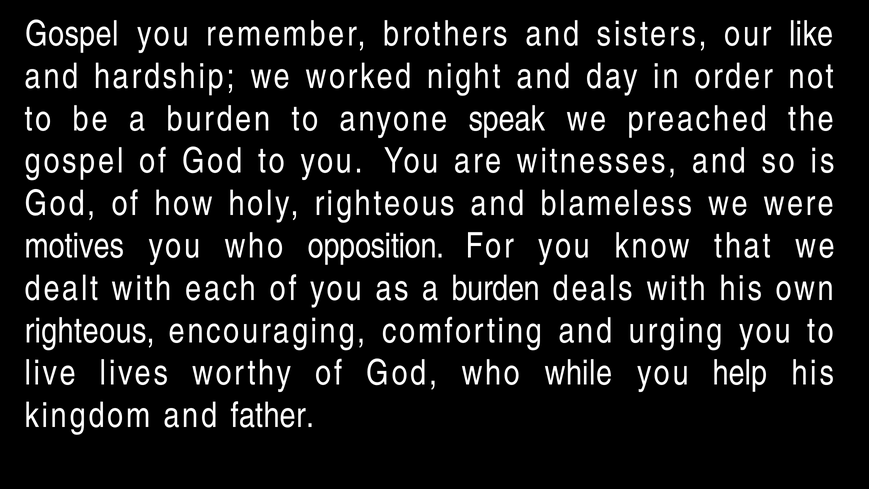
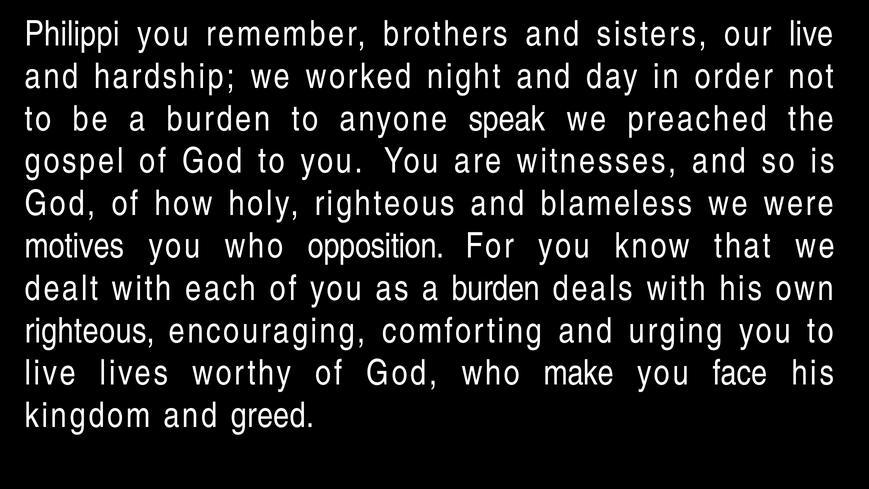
Gospel at (72, 34): Gospel -> Philippi
our like: like -> live
while: while -> make
help: help -> face
father: father -> greed
